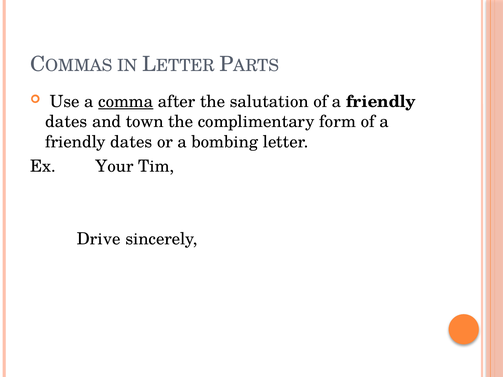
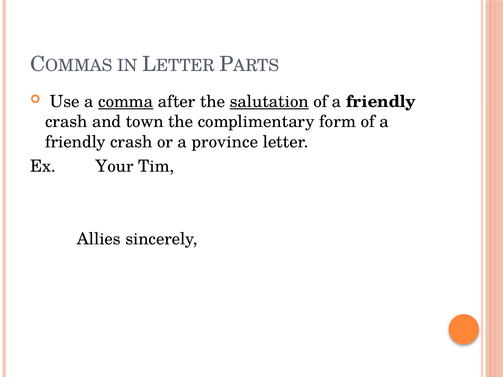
salutation underline: none -> present
dates at (66, 122): dates -> crash
dates at (131, 142): dates -> crash
bombing: bombing -> province
Drive: Drive -> Allies
